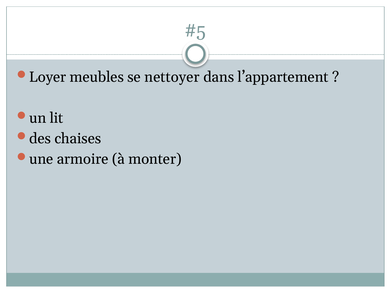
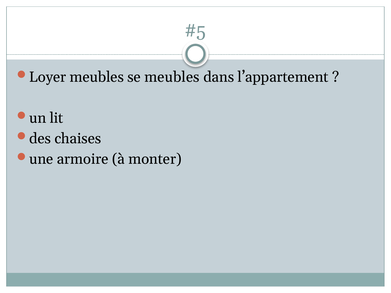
se nettoyer: nettoyer -> meubles
